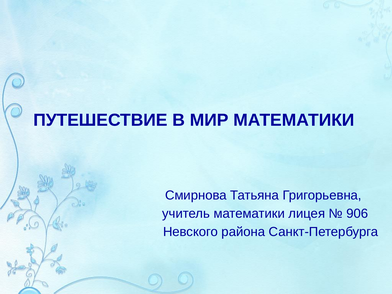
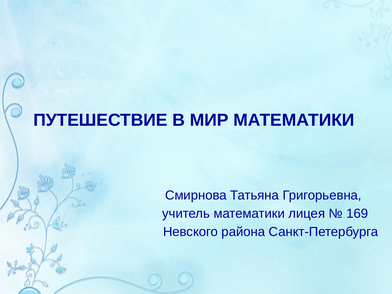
906: 906 -> 169
